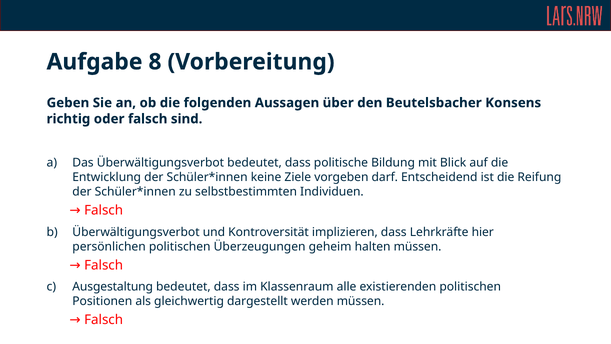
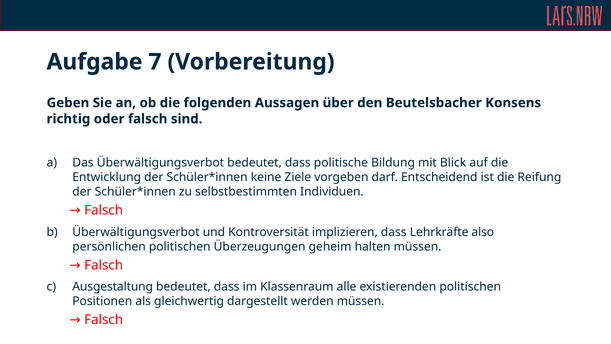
8: 8 -> 7
hier: hier -> also
